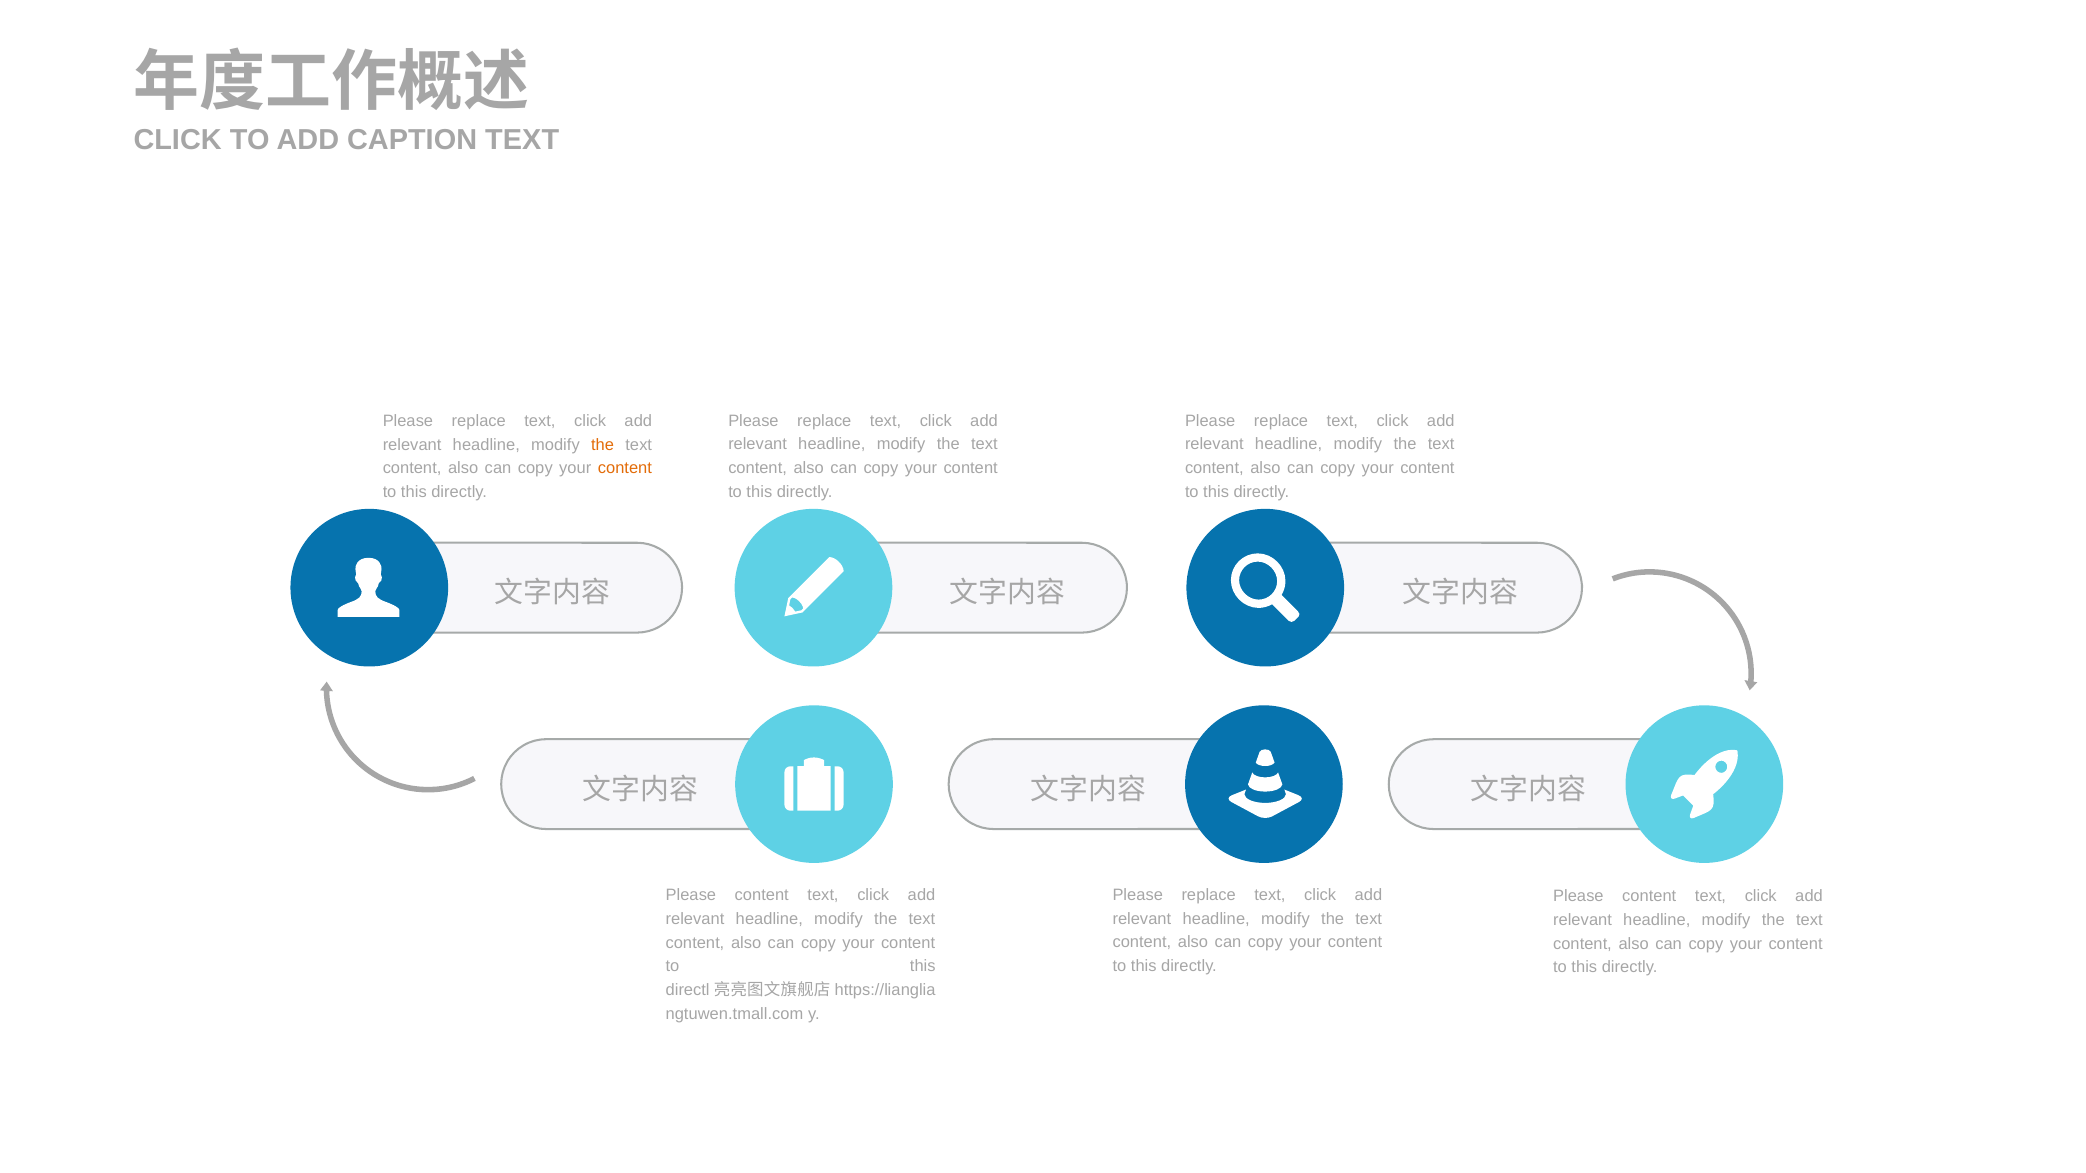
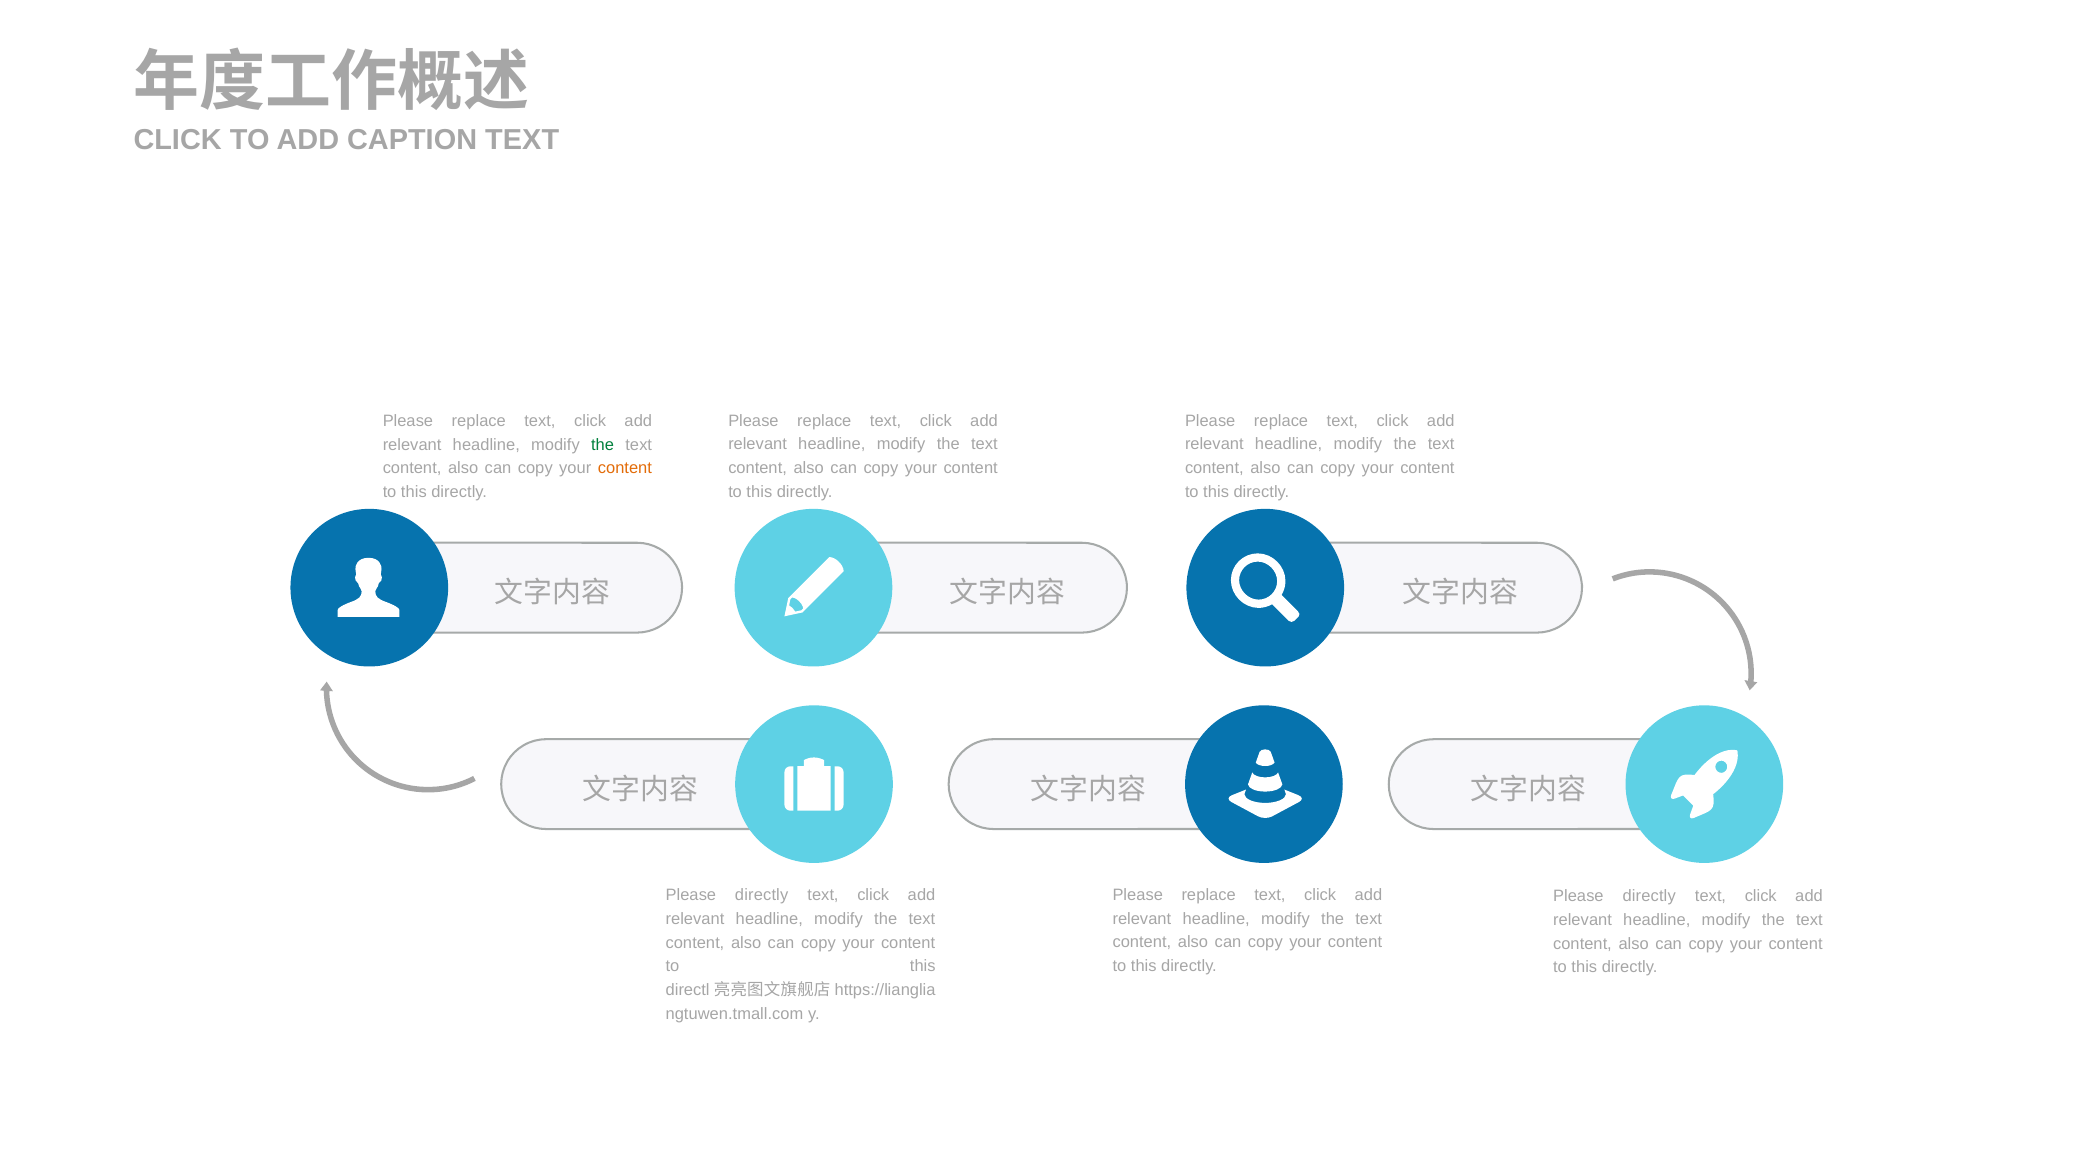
the at (603, 445) colour: orange -> green
content at (762, 896): content -> directly
content at (1649, 897): content -> directly
